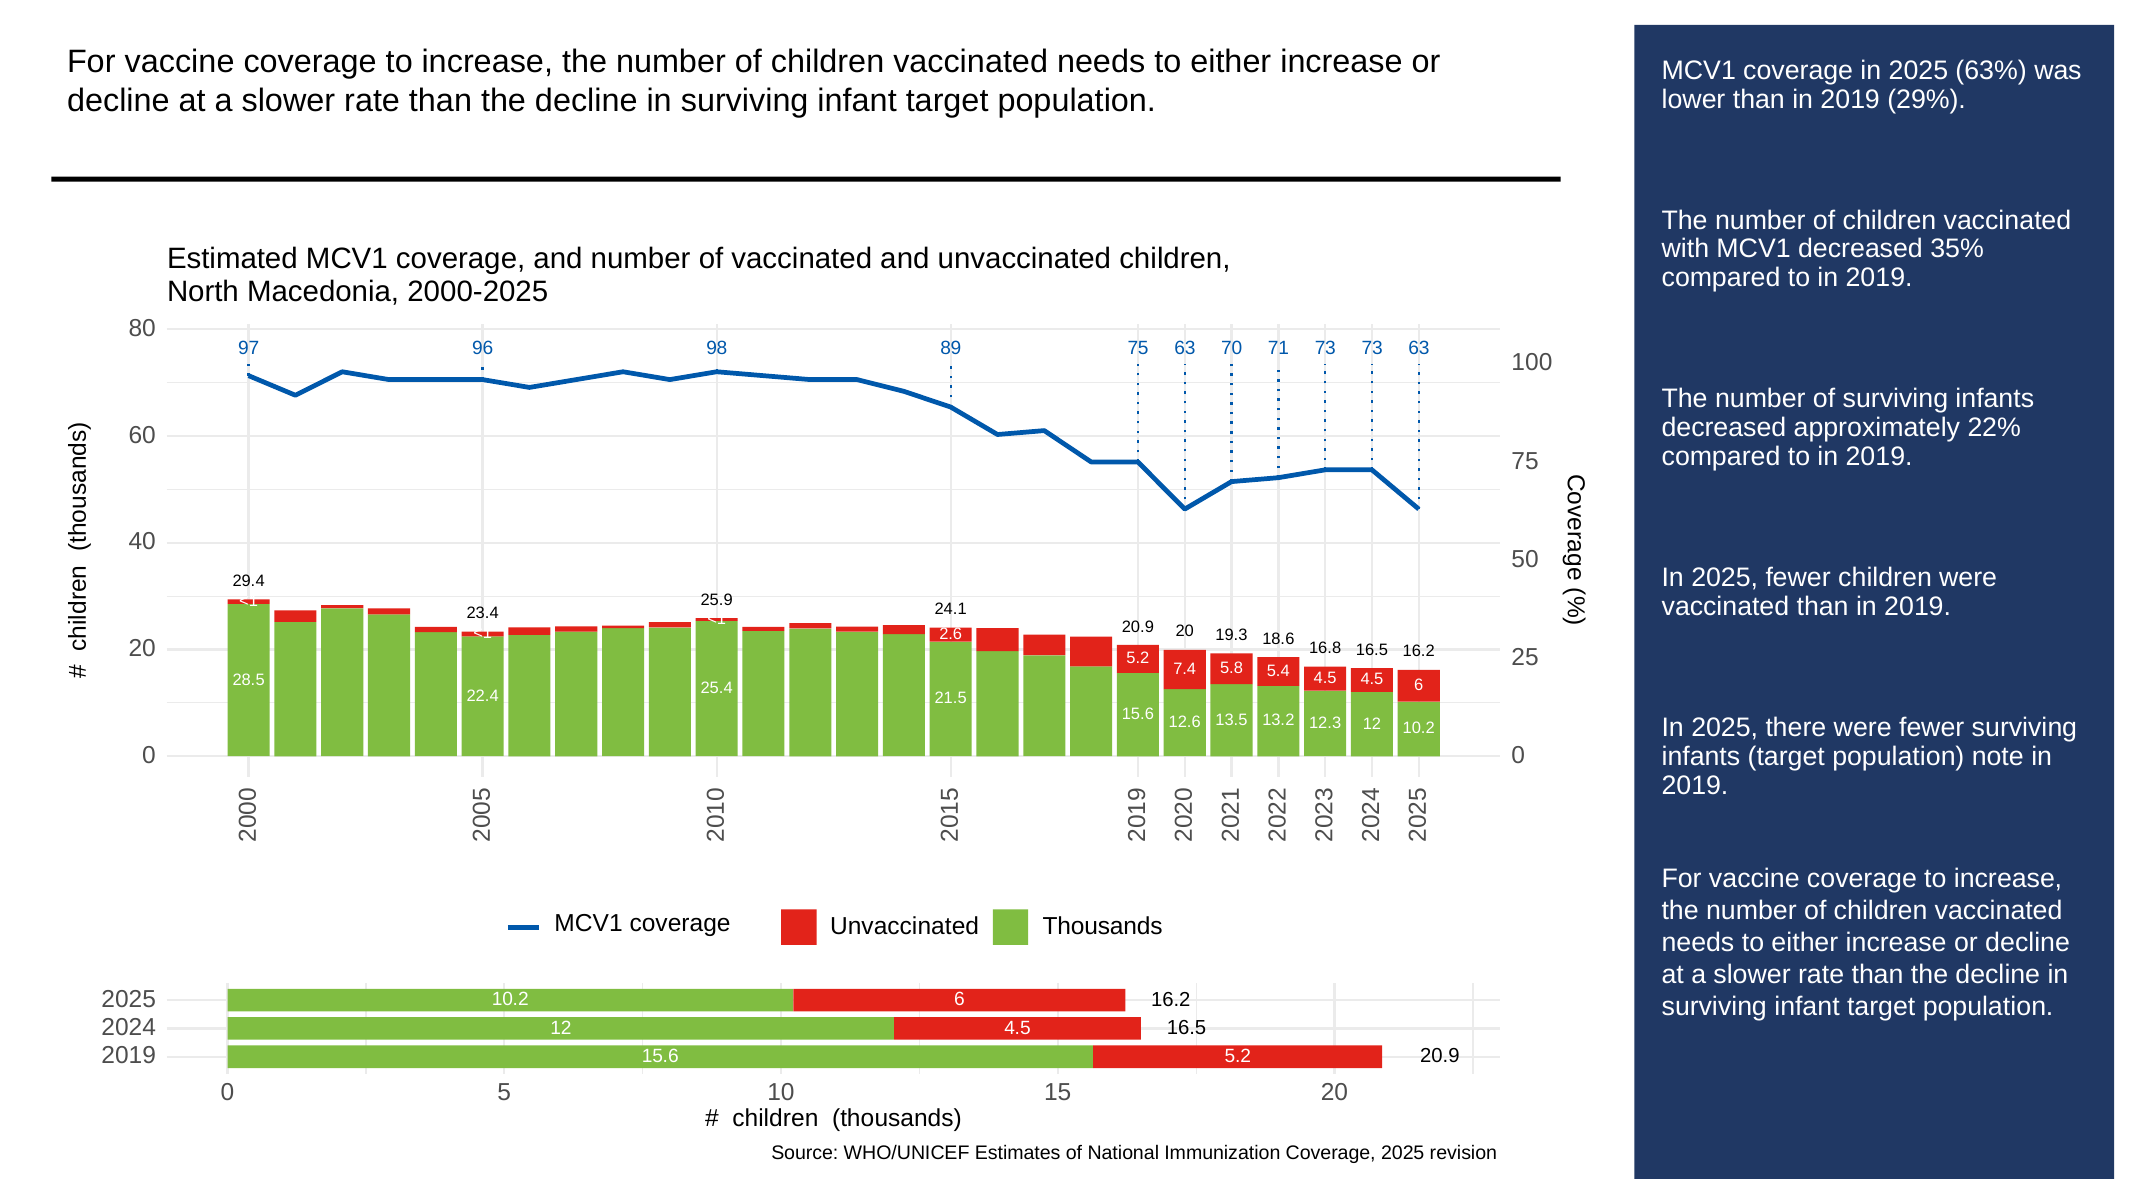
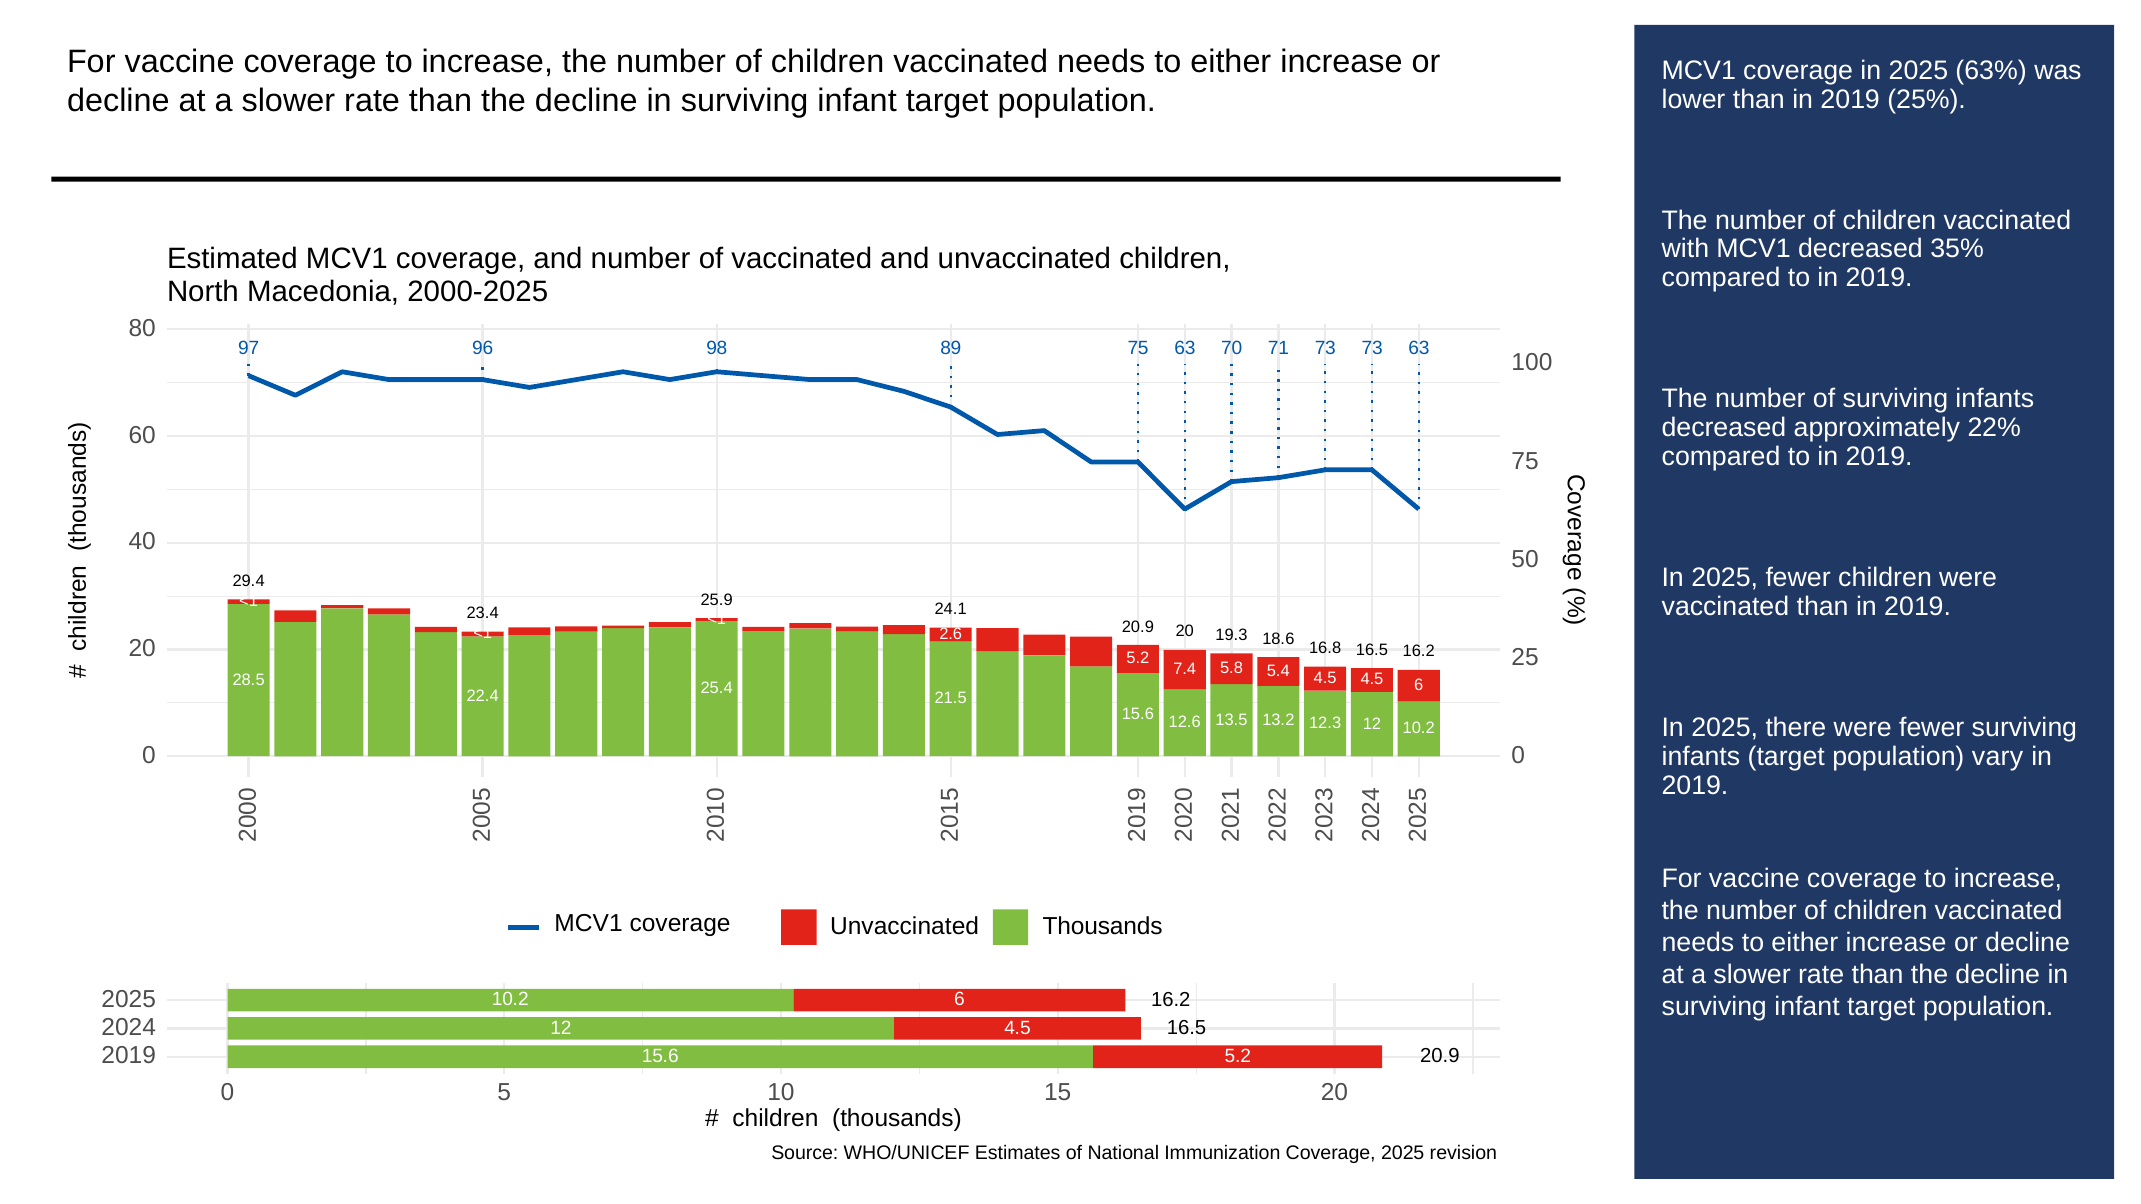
29%: 29% -> 25%
note: note -> vary
